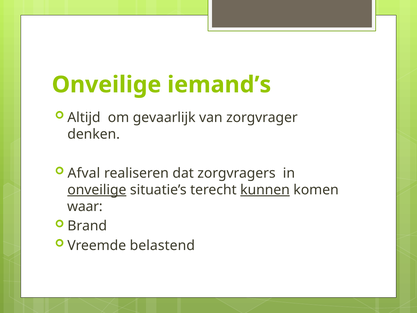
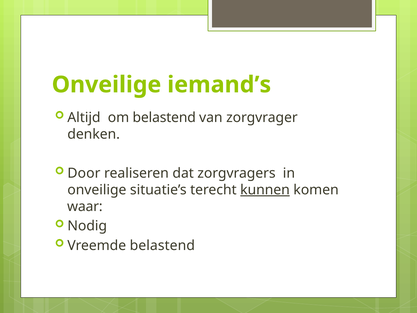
om gevaarlijk: gevaarlijk -> belastend
Afval: Afval -> Door
onveilige at (97, 190) underline: present -> none
Brand: Brand -> Nodig
